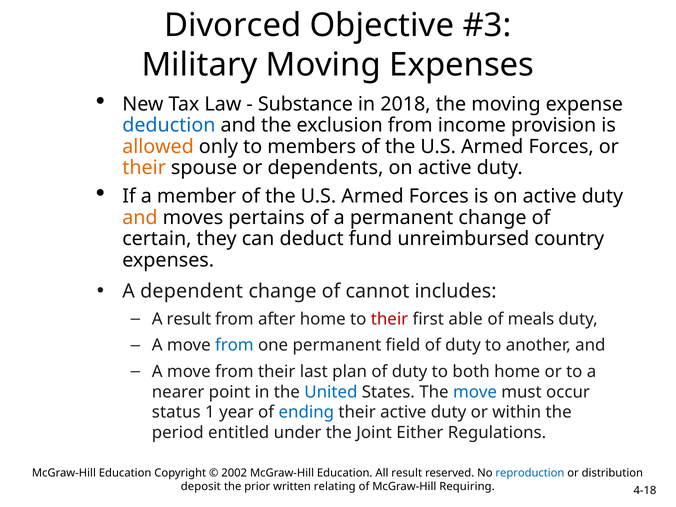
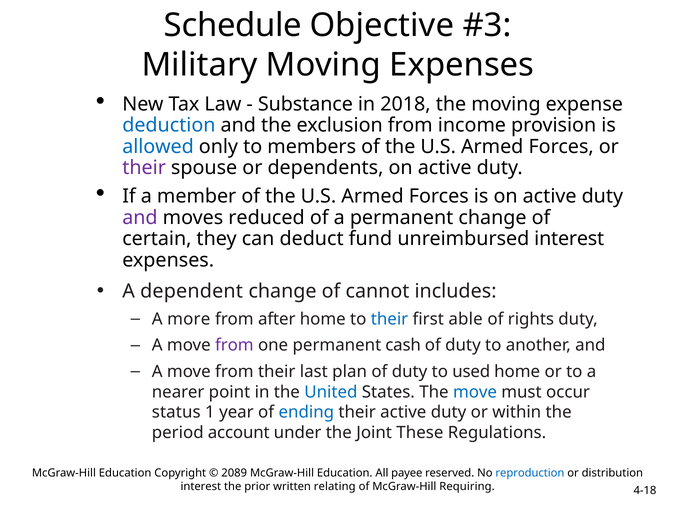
Divorced: Divorced -> Schedule
allowed colour: orange -> blue
their at (144, 168) colour: orange -> purple
and at (140, 218) colour: orange -> purple
pertains: pertains -> reduced
unreimbursed country: country -> interest
A result: result -> more
their at (390, 319) colour: red -> blue
meals: meals -> rights
from at (234, 345) colour: blue -> purple
field: field -> cash
both: both -> used
entitled: entitled -> account
Either: Either -> These
2002: 2002 -> 2089
All result: result -> payee
deposit at (201, 486): deposit -> interest
